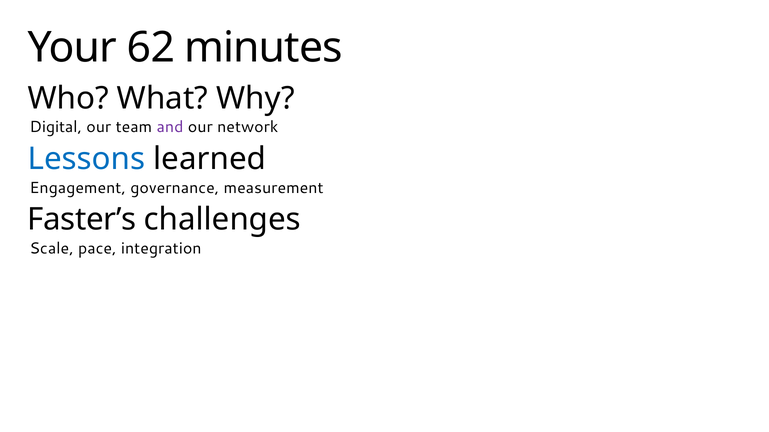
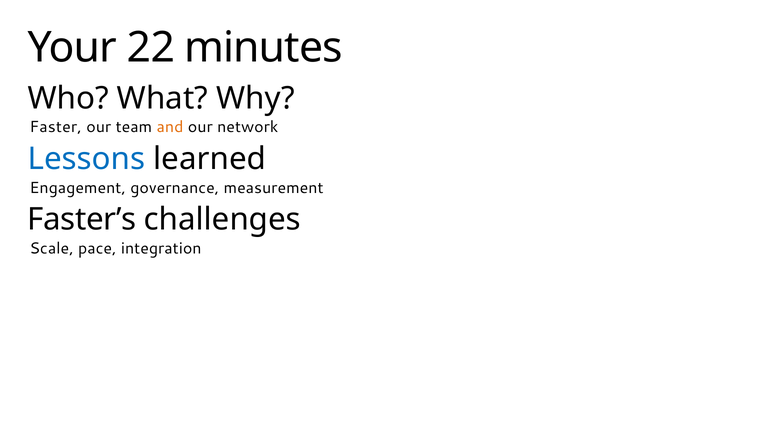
62: 62 -> 22
Digital: Digital -> Faster
and colour: purple -> orange
